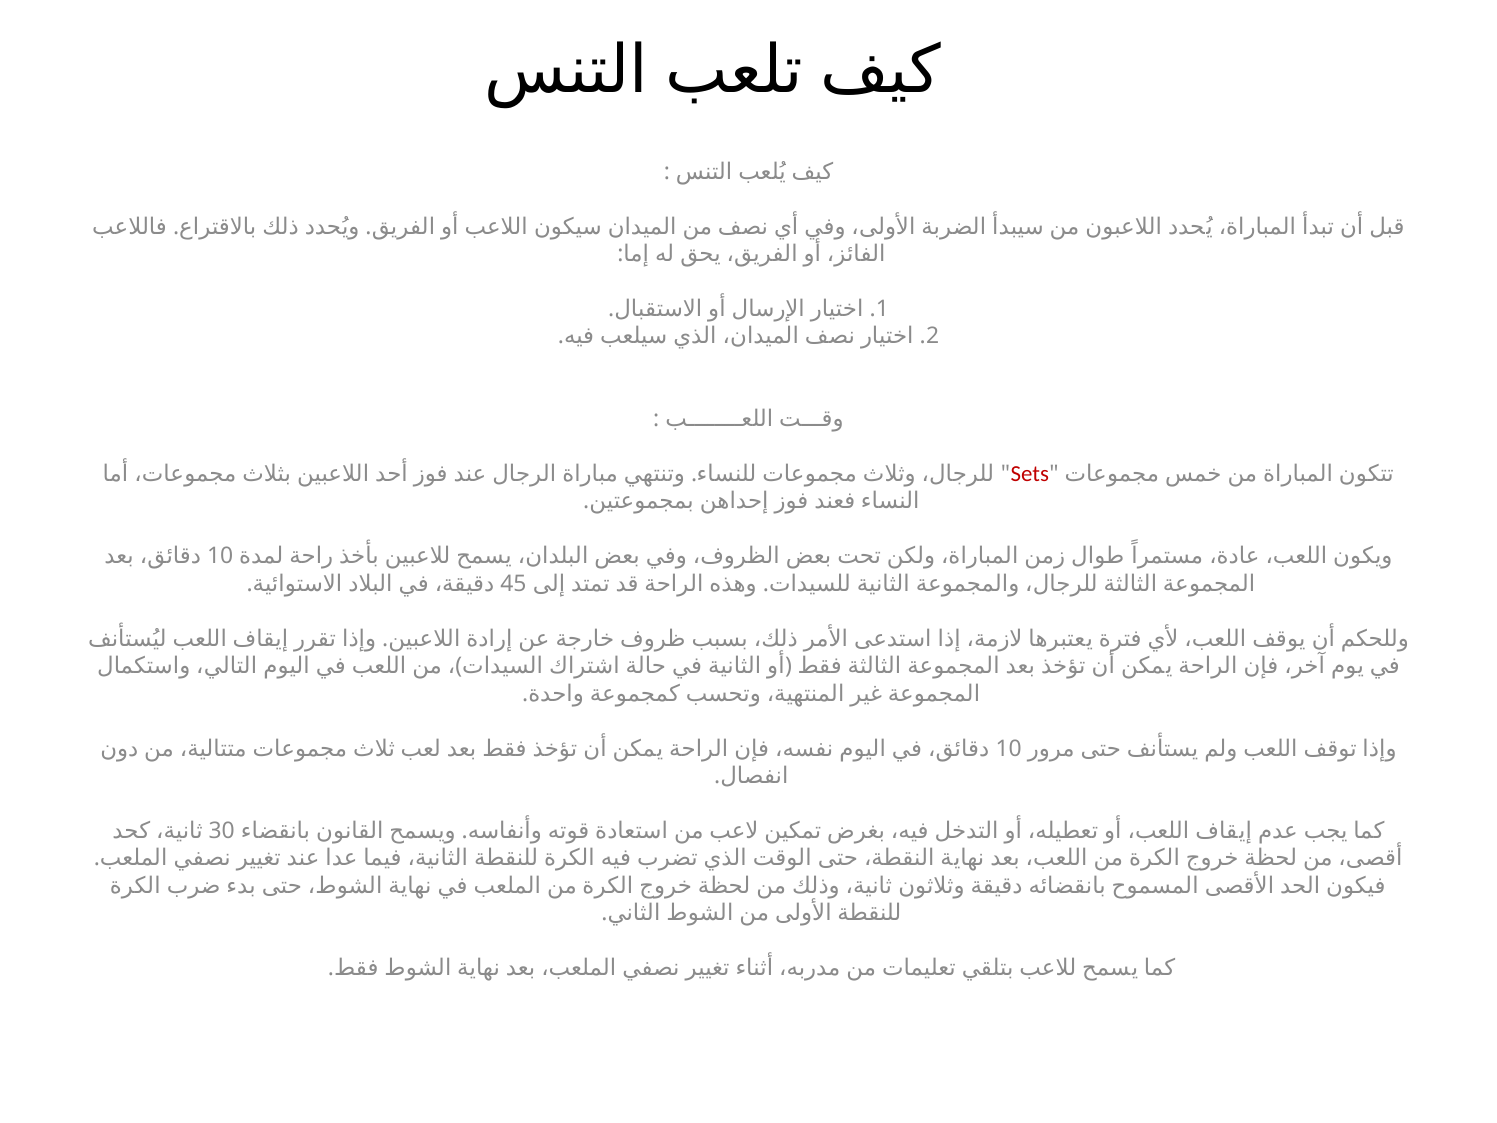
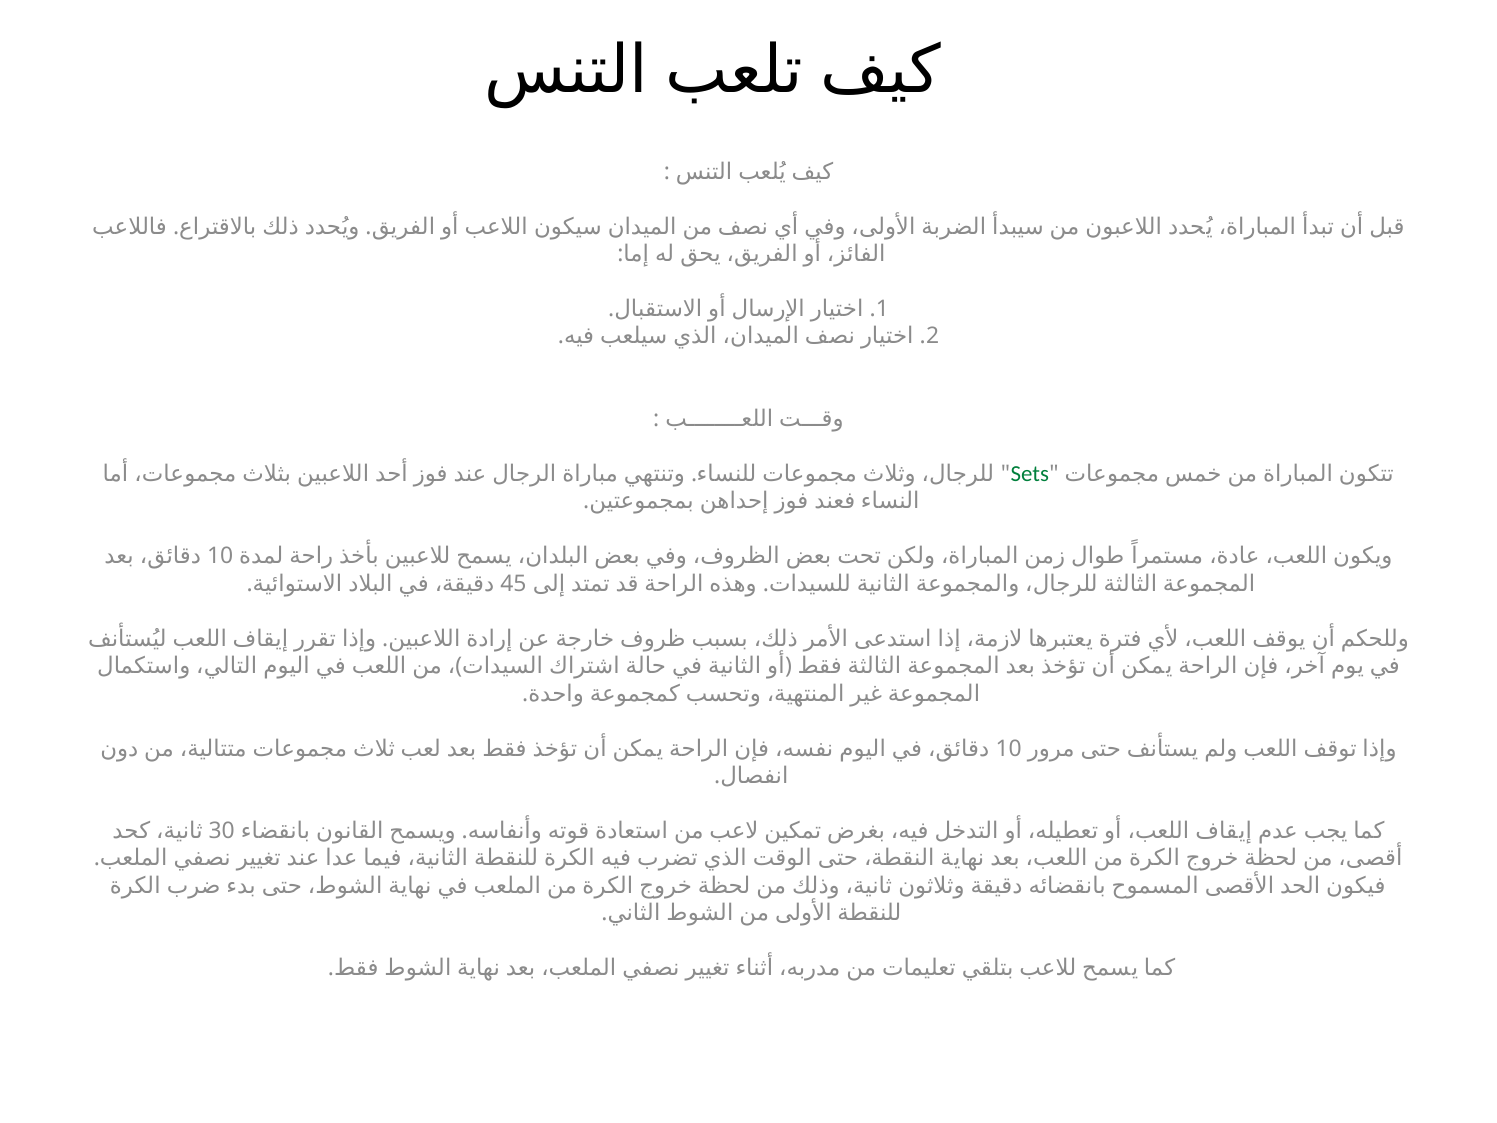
Sets colour: red -> green
